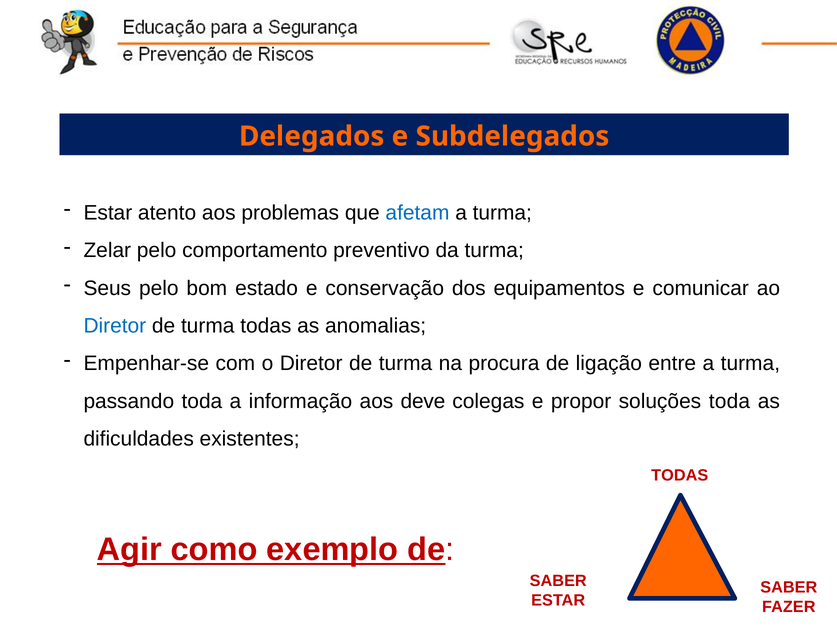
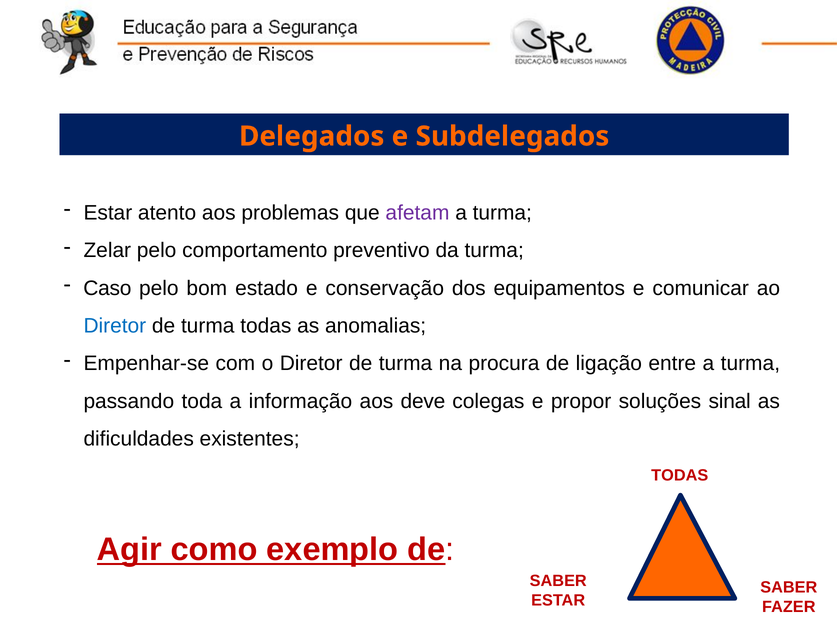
afetam colour: blue -> purple
Seus: Seus -> Caso
soluções toda: toda -> sinal
